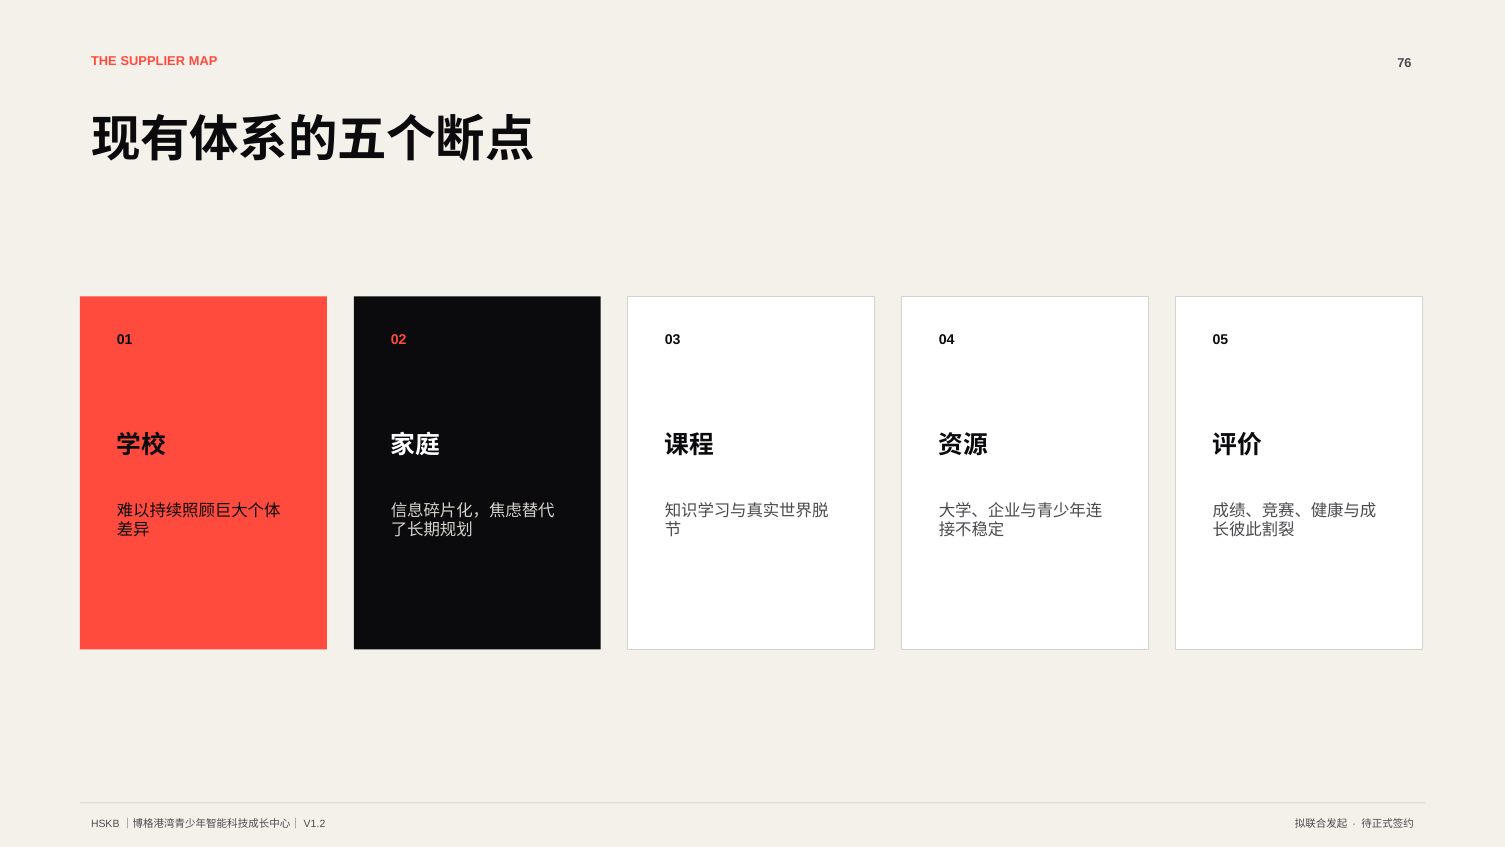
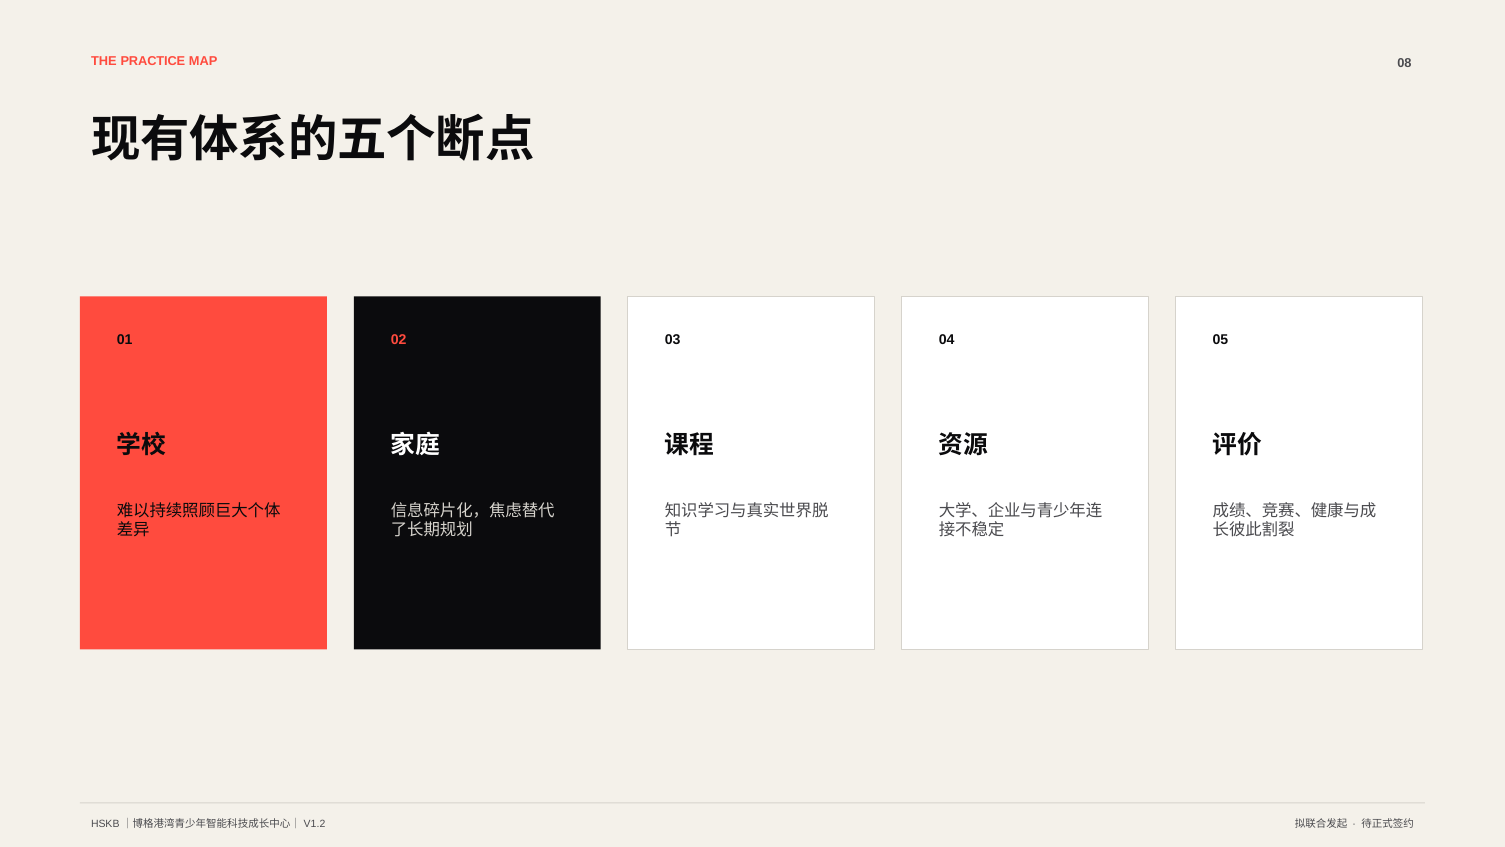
SUPPLIER: SUPPLIER -> PRACTICE
76: 76 -> 08
